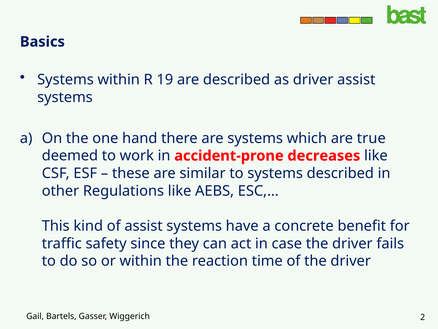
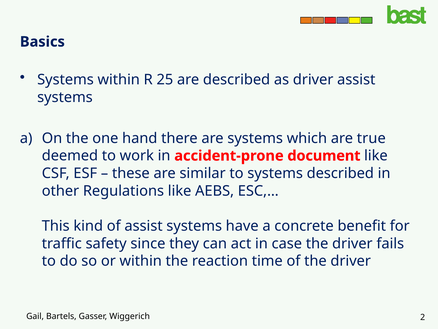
19: 19 -> 25
decreases: decreases -> document
